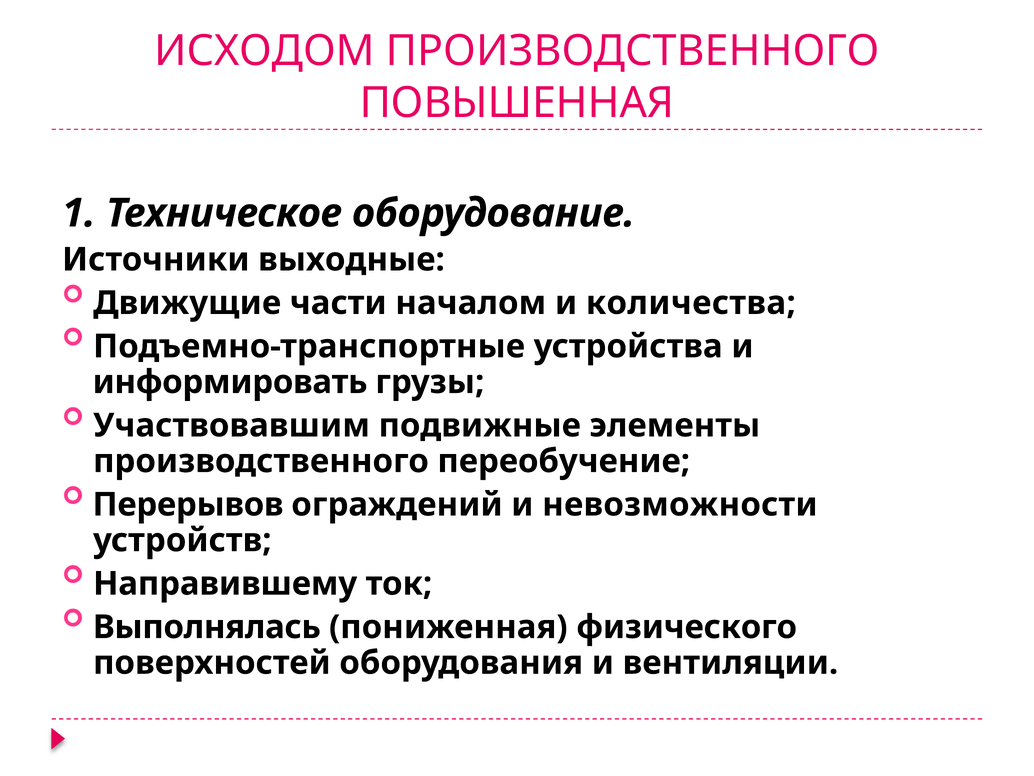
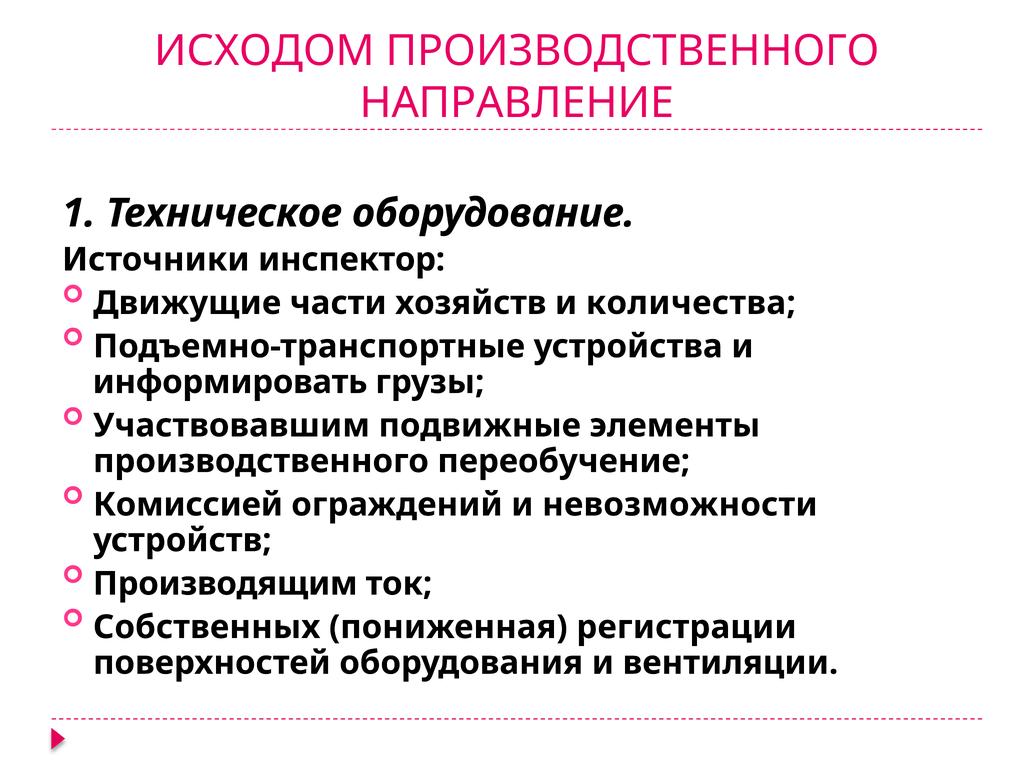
ПОВЫШЕННАЯ: ПОВЫШЕННАЯ -> НАПРАВЛЕНИЕ
выходные: выходные -> инспектор
началом: началом -> хозяйств
Перерывов: Перерывов -> Комиссией
Направившему: Направившему -> Производящим
Выполнялась: Выполнялась -> Собственных
физического: физического -> регистрации
